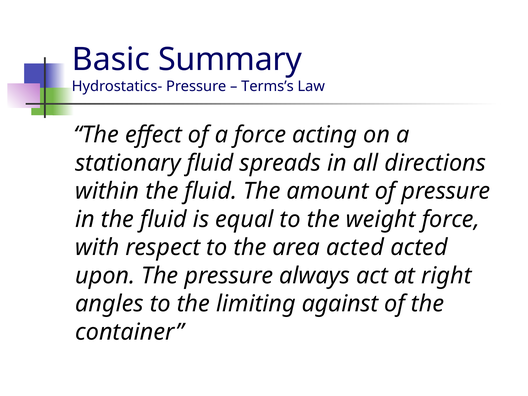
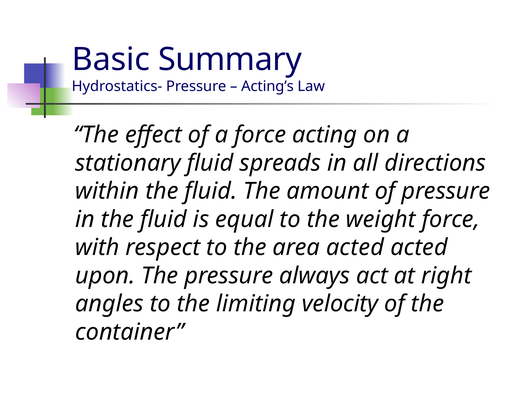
Terms’s: Terms’s -> Acting’s
against: against -> velocity
